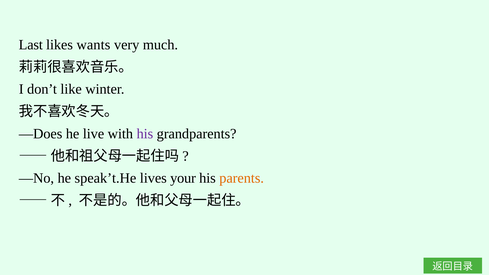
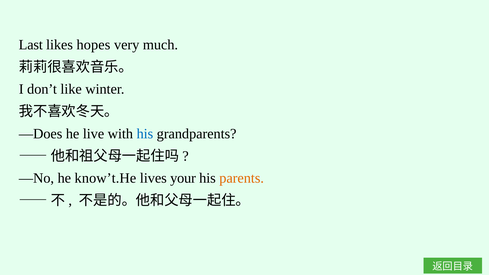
wants: wants -> hopes
his at (145, 134) colour: purple -> blue
speak’t.He: speak’t.He -> know’t.He
